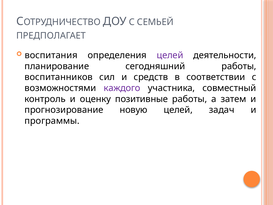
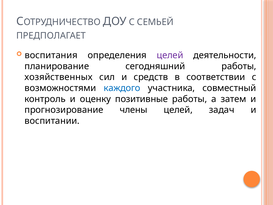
воспитанников: воспитанников -> хозяйственных
каждого colour: purple -> blue
новую: новую -> члены
программы: программы -> воспитании
